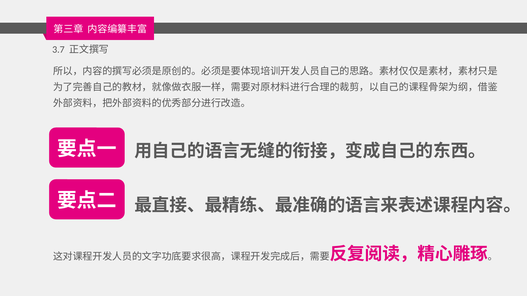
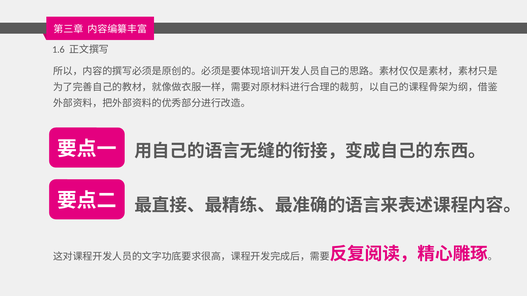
3.7: 3.7 -> 1.6
